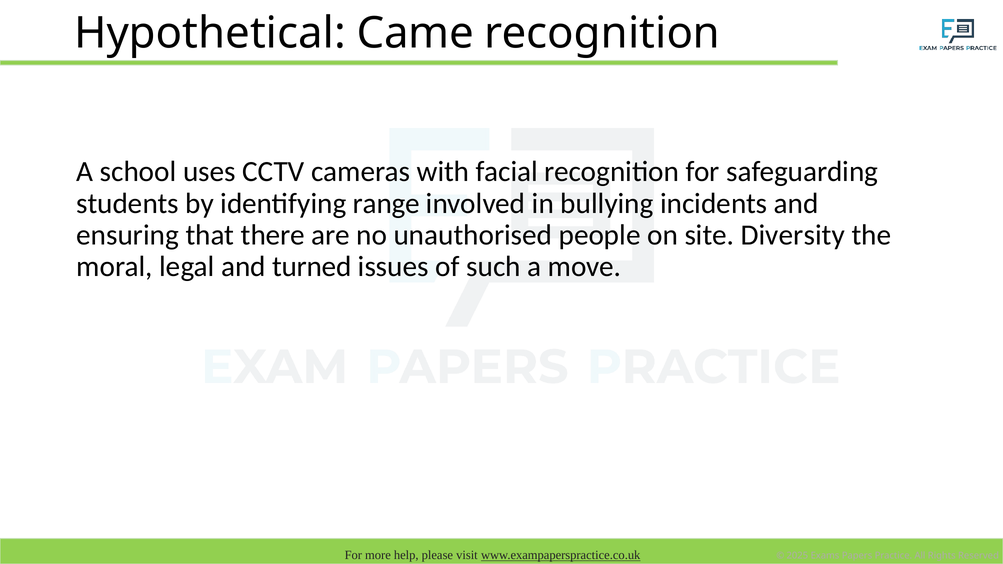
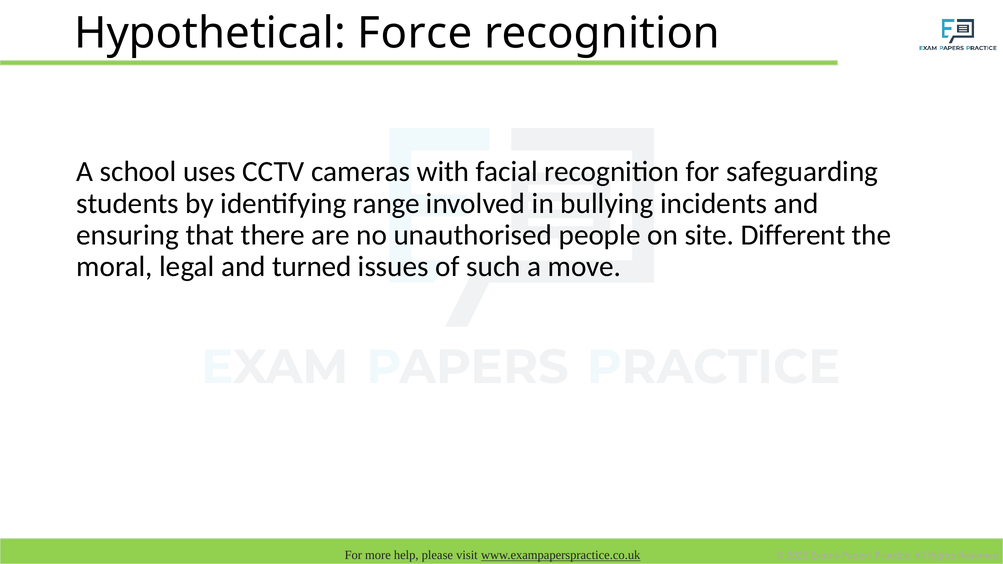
Came: Came -> Force
Diversity: Diversity -> Different
